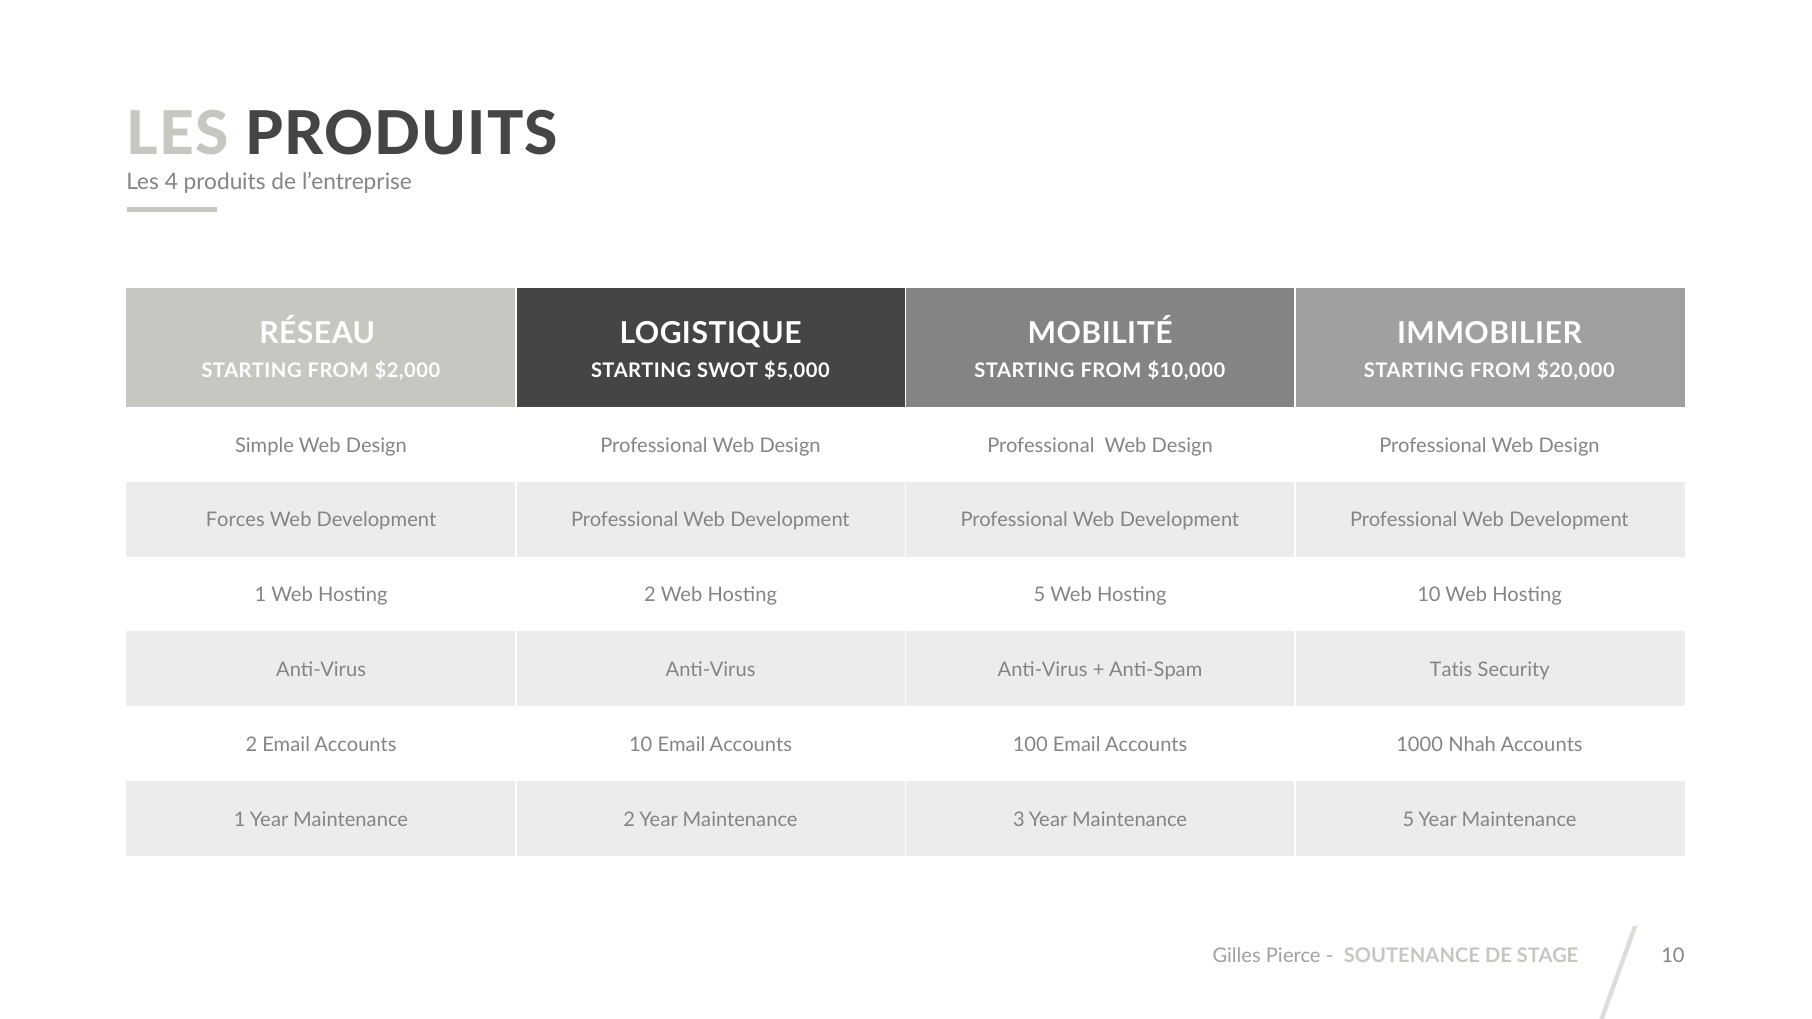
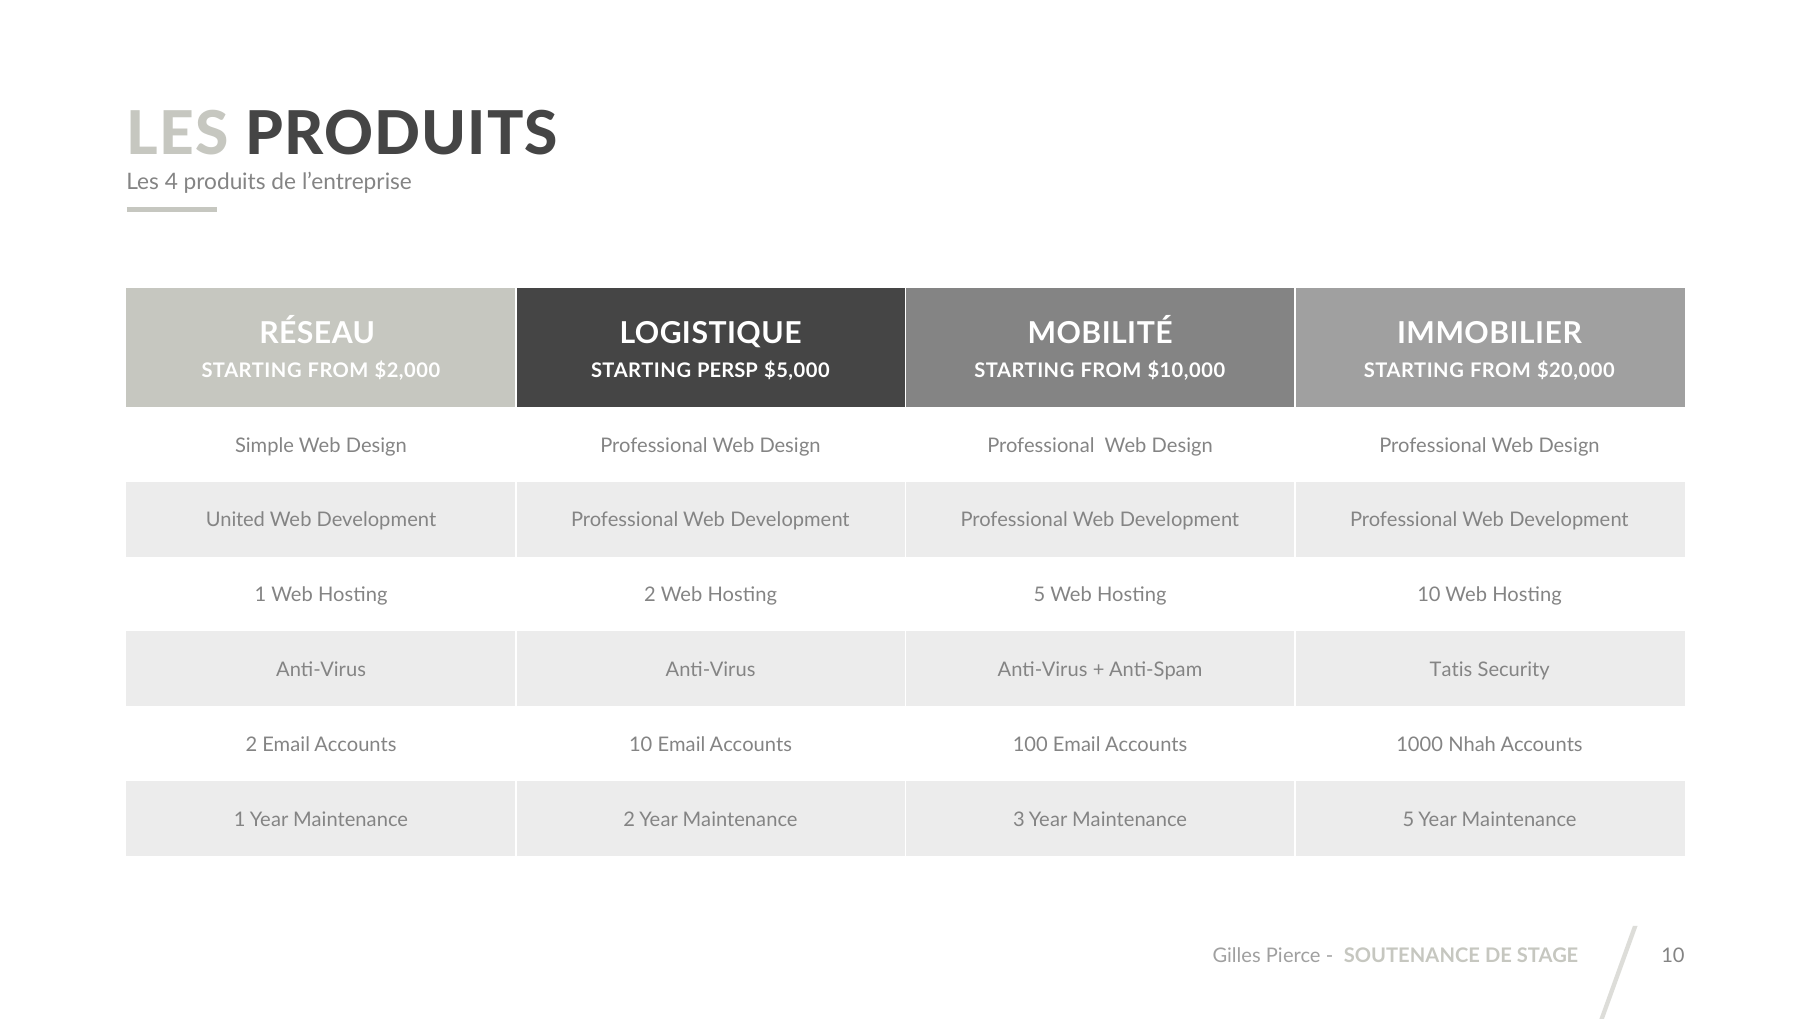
SWOT: SWOT -> PERSP
Forces: Forces -> United
